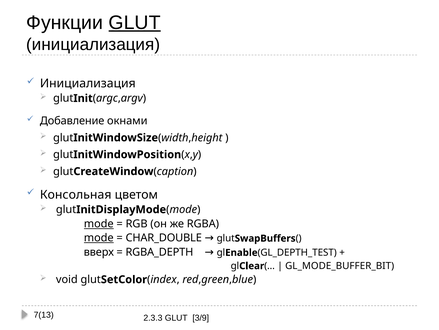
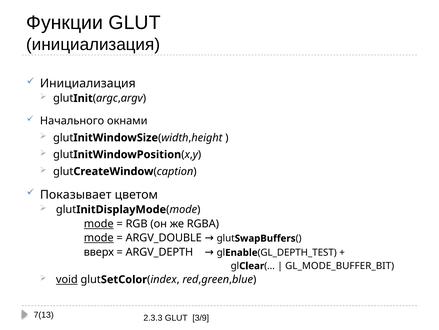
GLUT at (135, 23) underline: present -> none
Добавление: Добавление -> Начального
Консольная: Консольная -> Показывает
CHAR_DOUBLE: CHAR_DOUBLE -> ARGV_DOUBLE
RGBA_DEPTH: RGBA_DEPTH -> ARGV_DEPTH
void underline: none -> present
